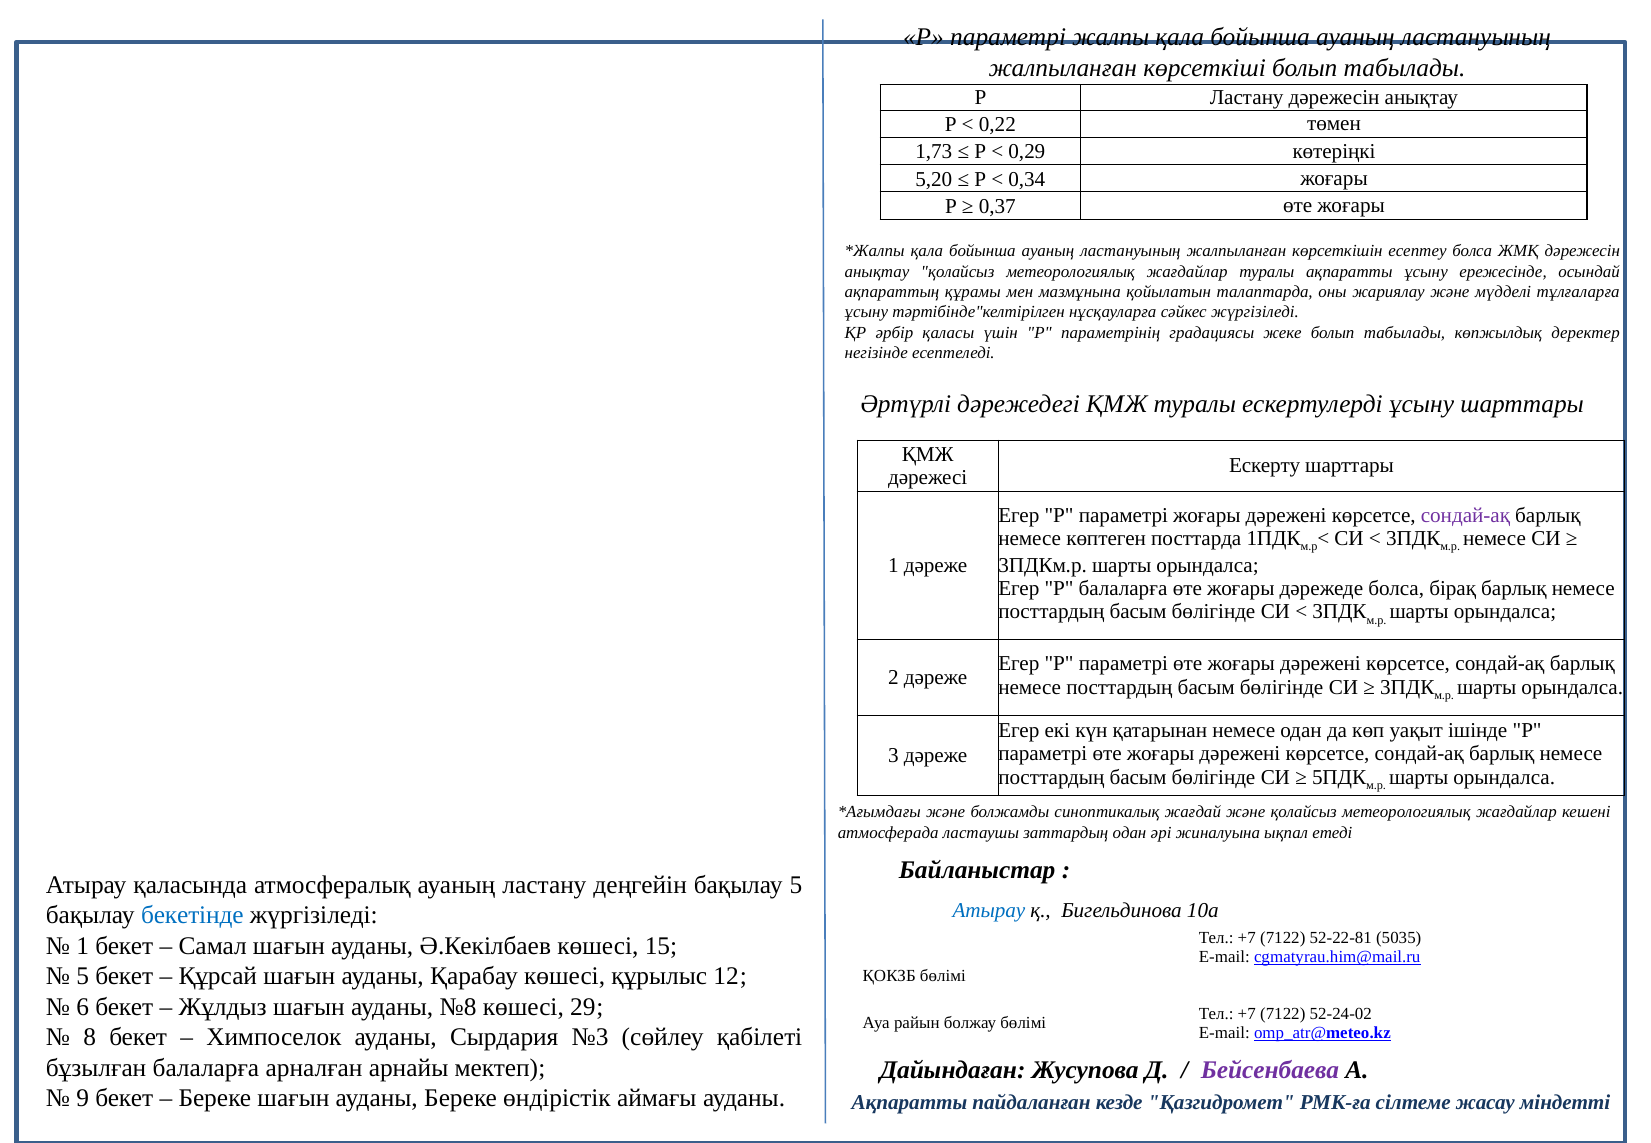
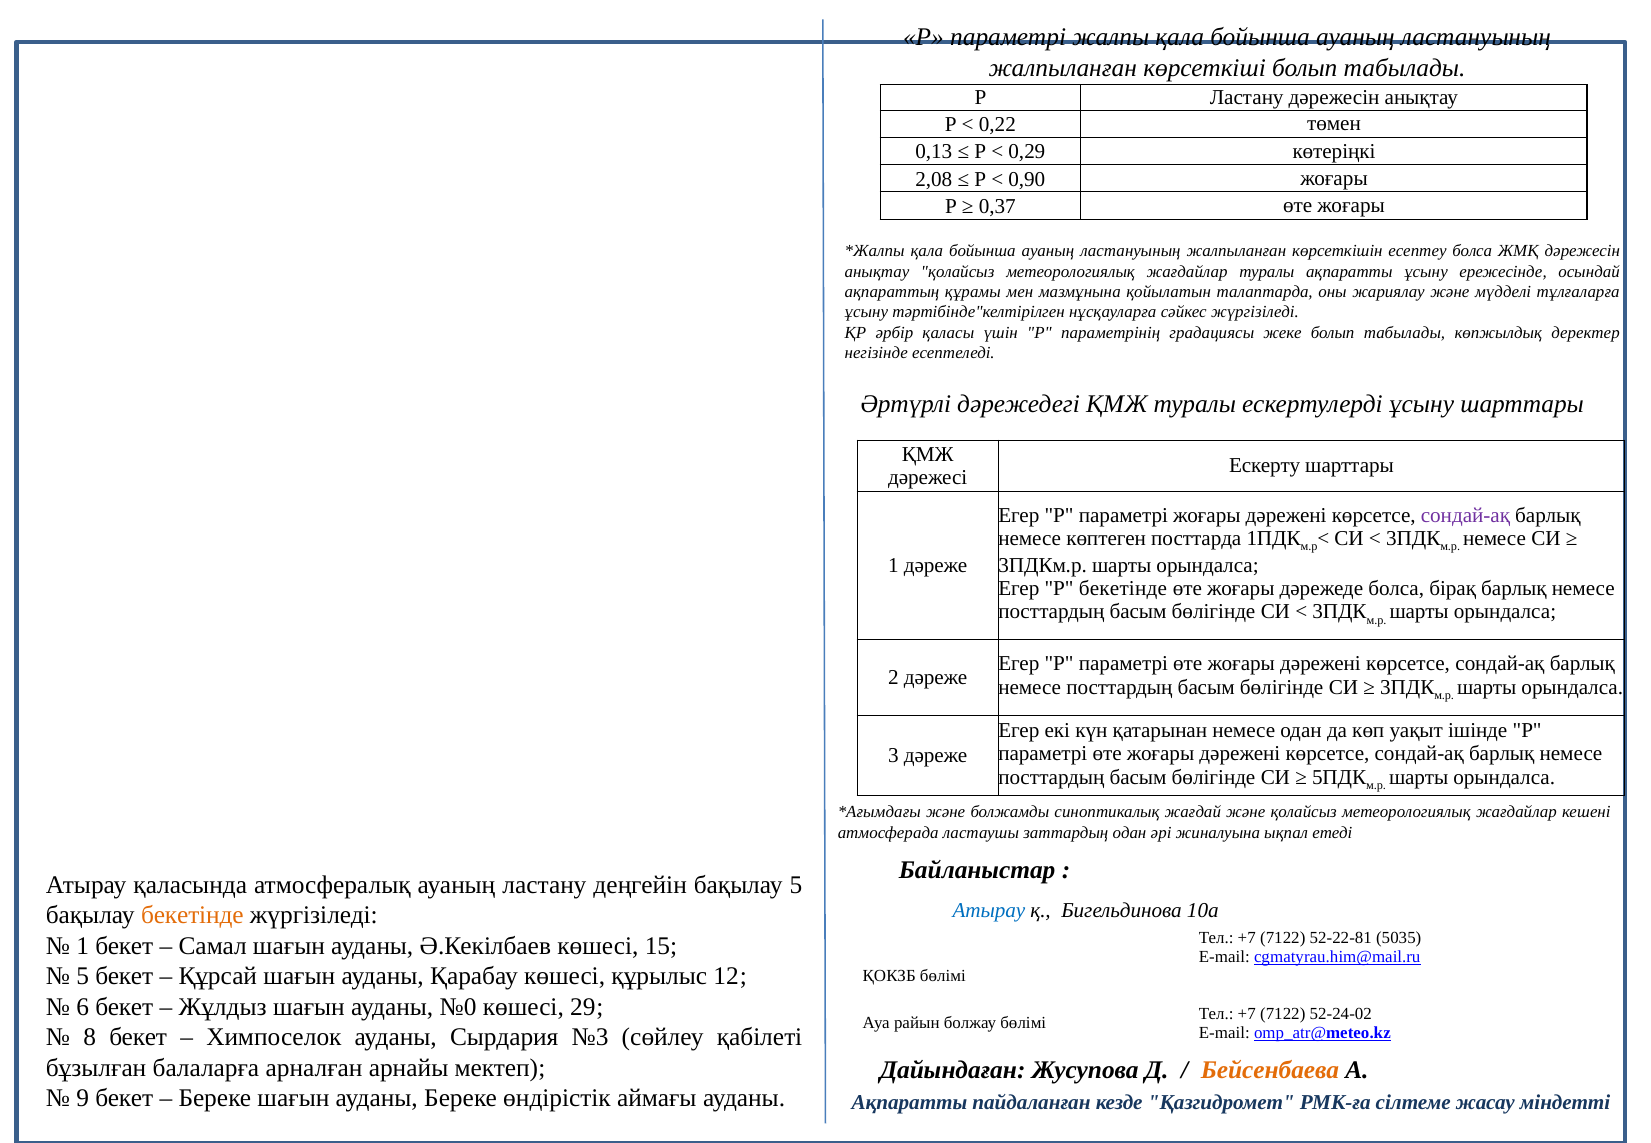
1,73: 1,73 -> 0,13
5,20: 5,20 -> 2,08
0,34: 0,34 -> 0,90
P балаларға: балаларға -> бекетінде
бекетінде at (192, 915) colour: blue -> orange
№8: №8 -> №0
Бейсенбаева colour: purple -> orange
